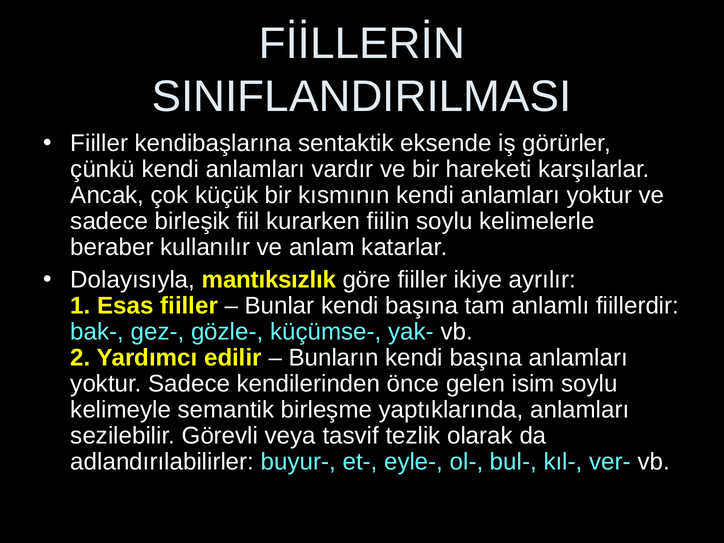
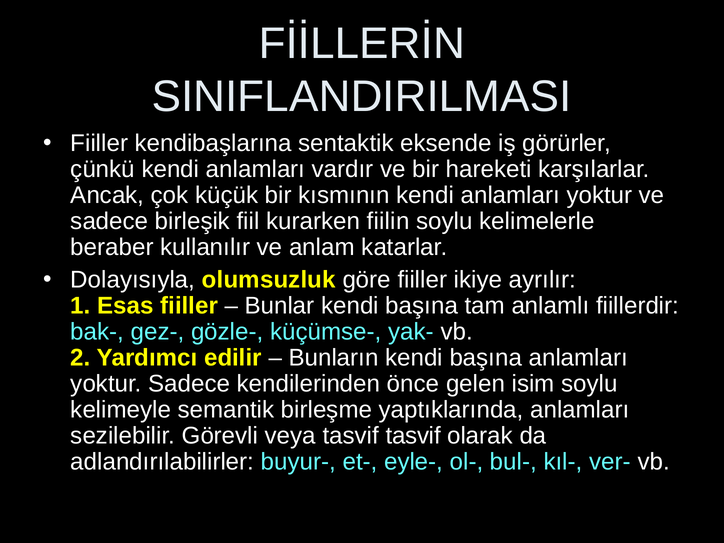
mantıksızlık: mantıksızlık -> olumsuzluk
tasvif tezlik: tezlik -> tasvif
